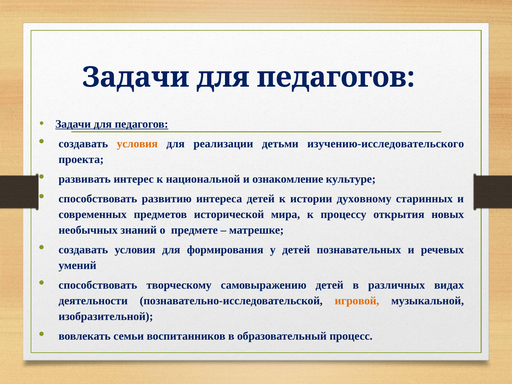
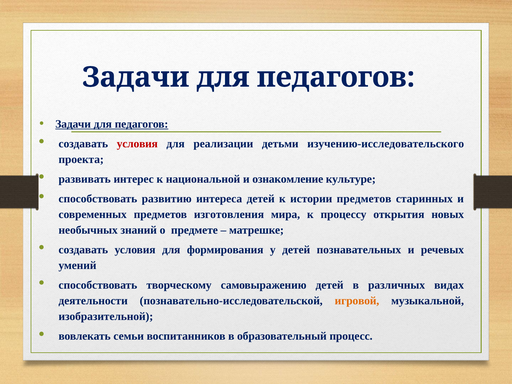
условия at (137, 144) colour: orange -> red
истории духовному: духовному -> предметов
исторической: исторической -> изготовления
